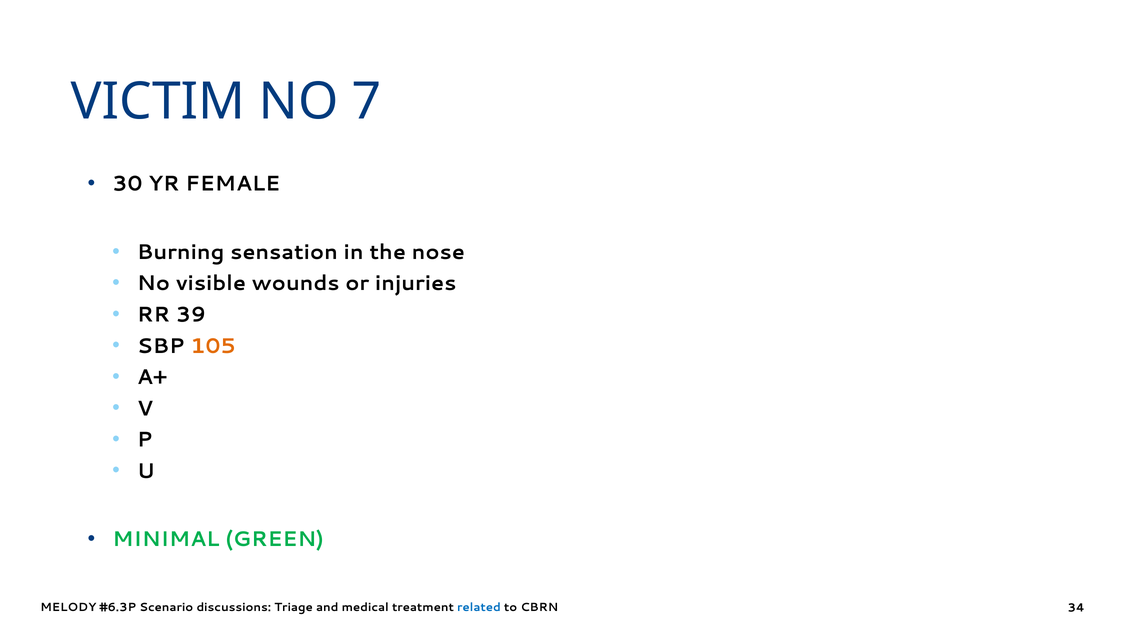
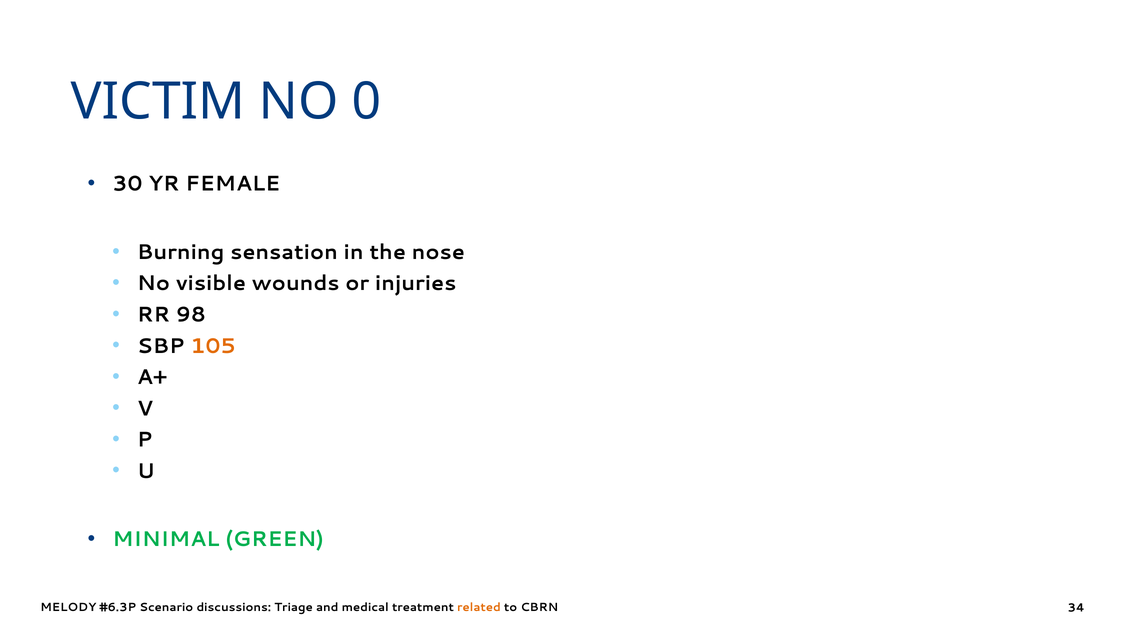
7: 7 -> 0
39: 39 -> 98
related colour: blue -> orange
